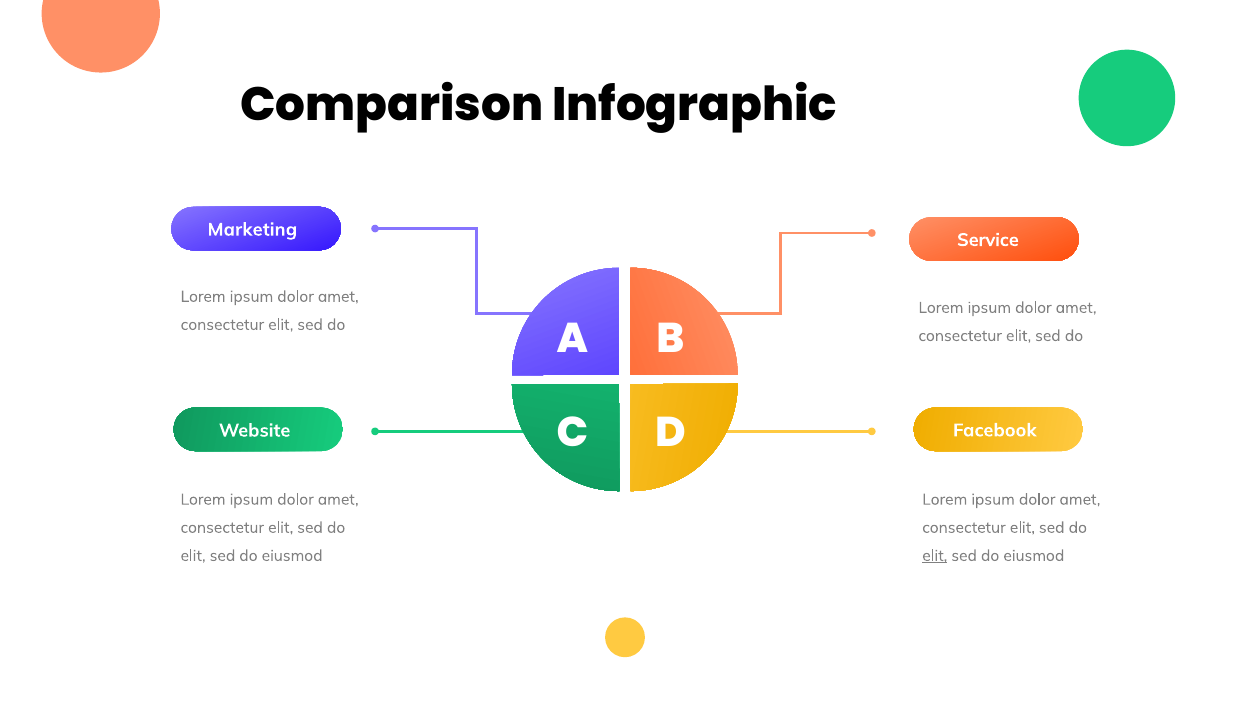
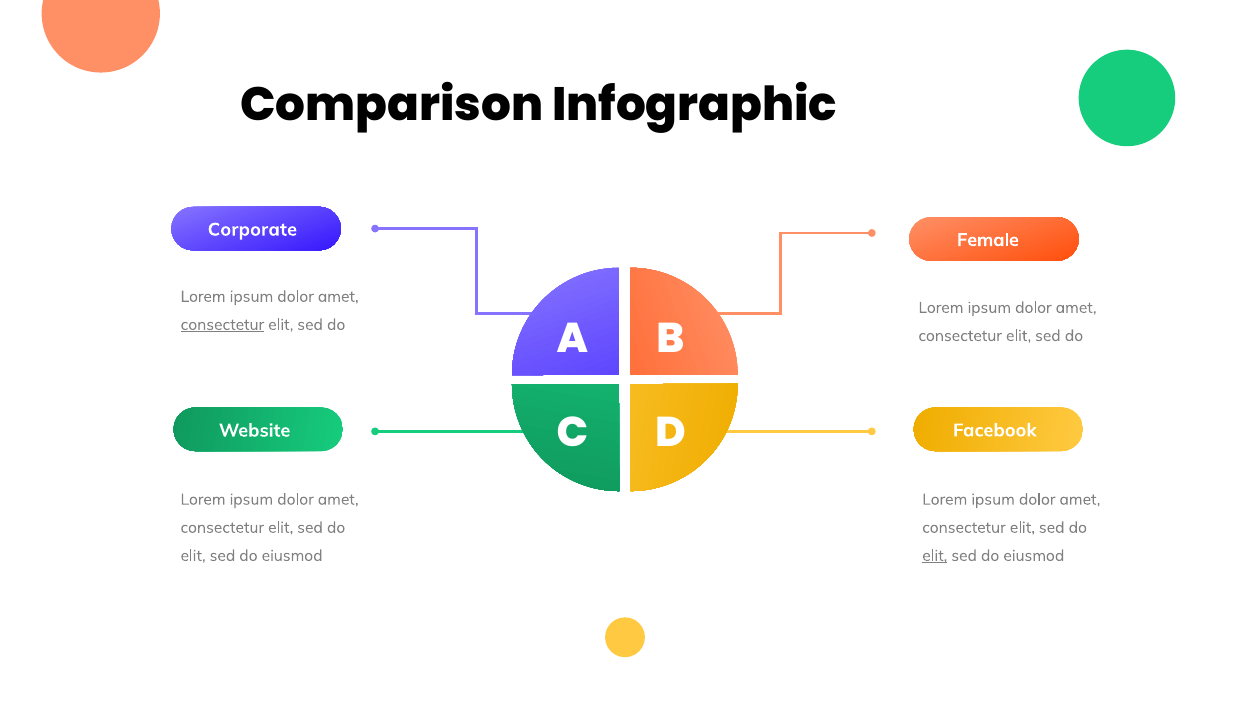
Marketing: Marketing -> Corporate
Service: Service -> Female
consectetur at (222, 325) underline: none -> present
